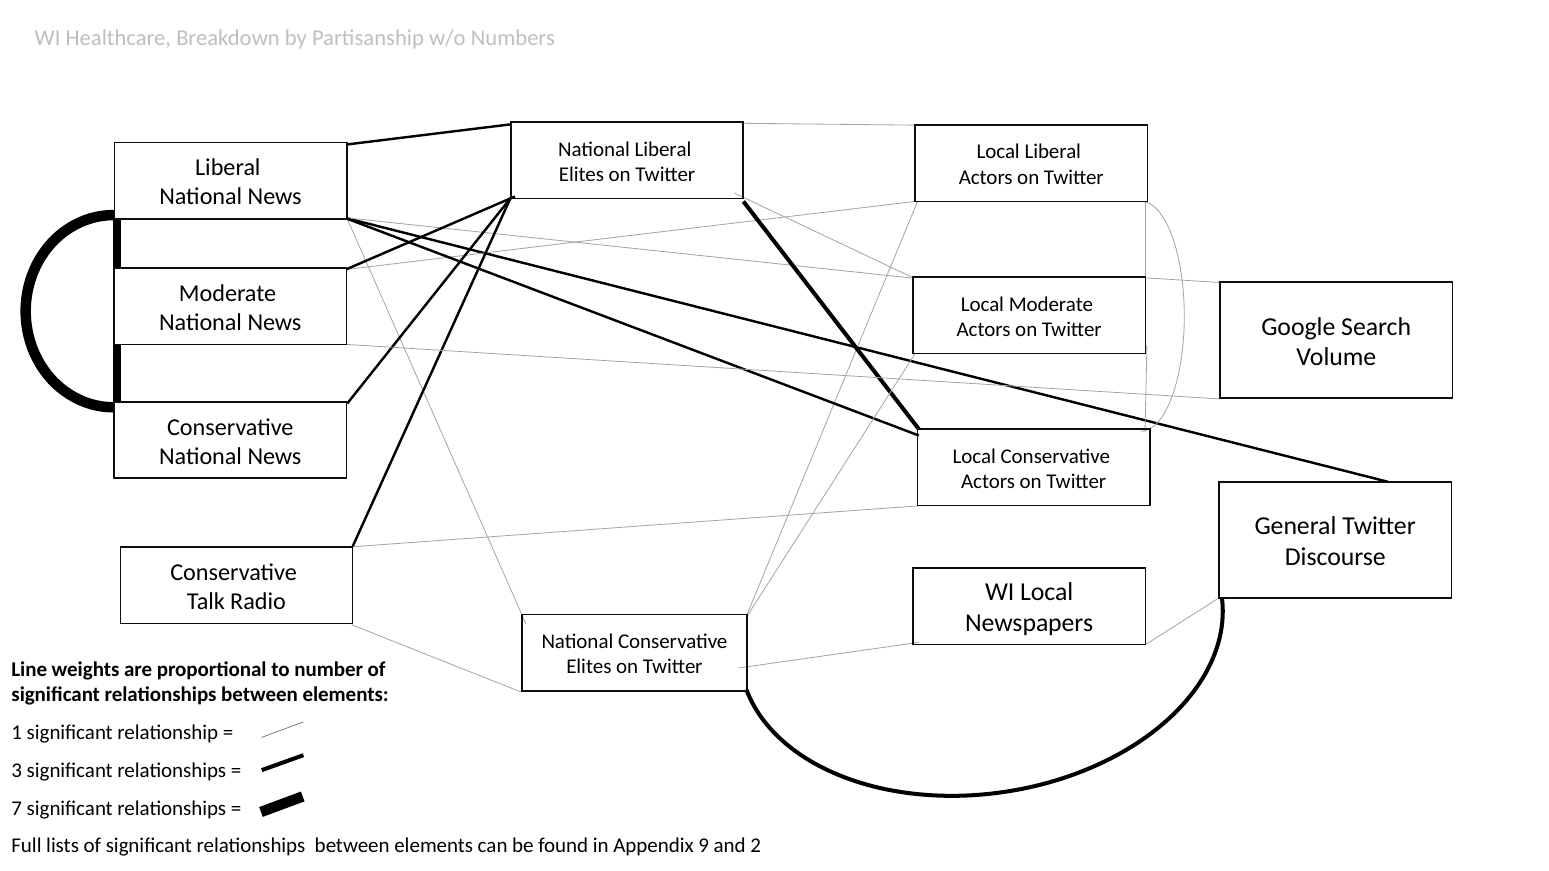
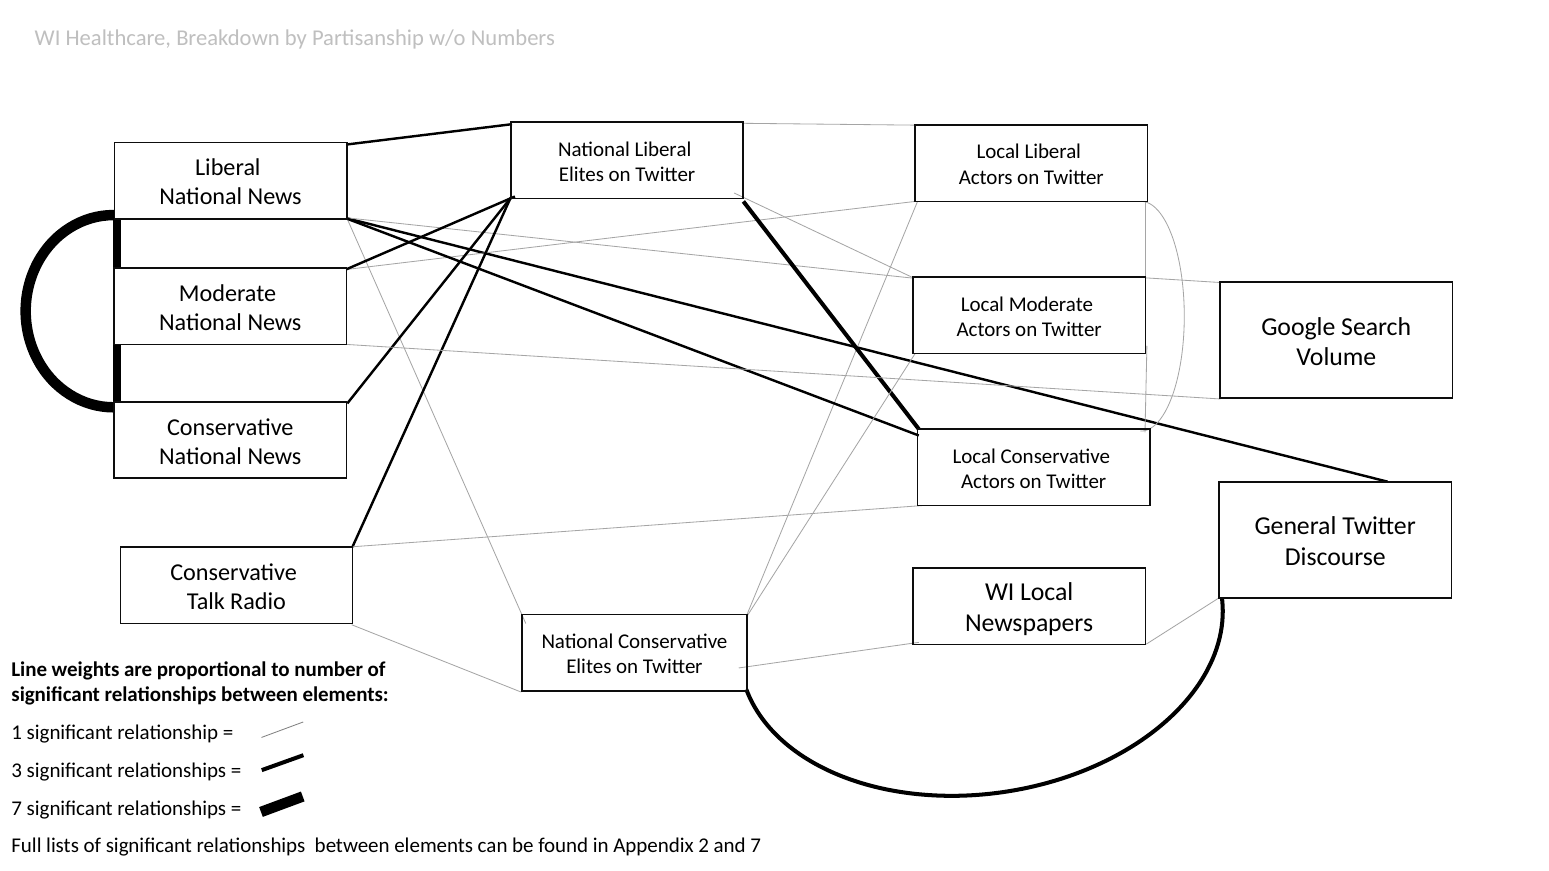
9: 9 -> 2
and 2: 2 -> 7
